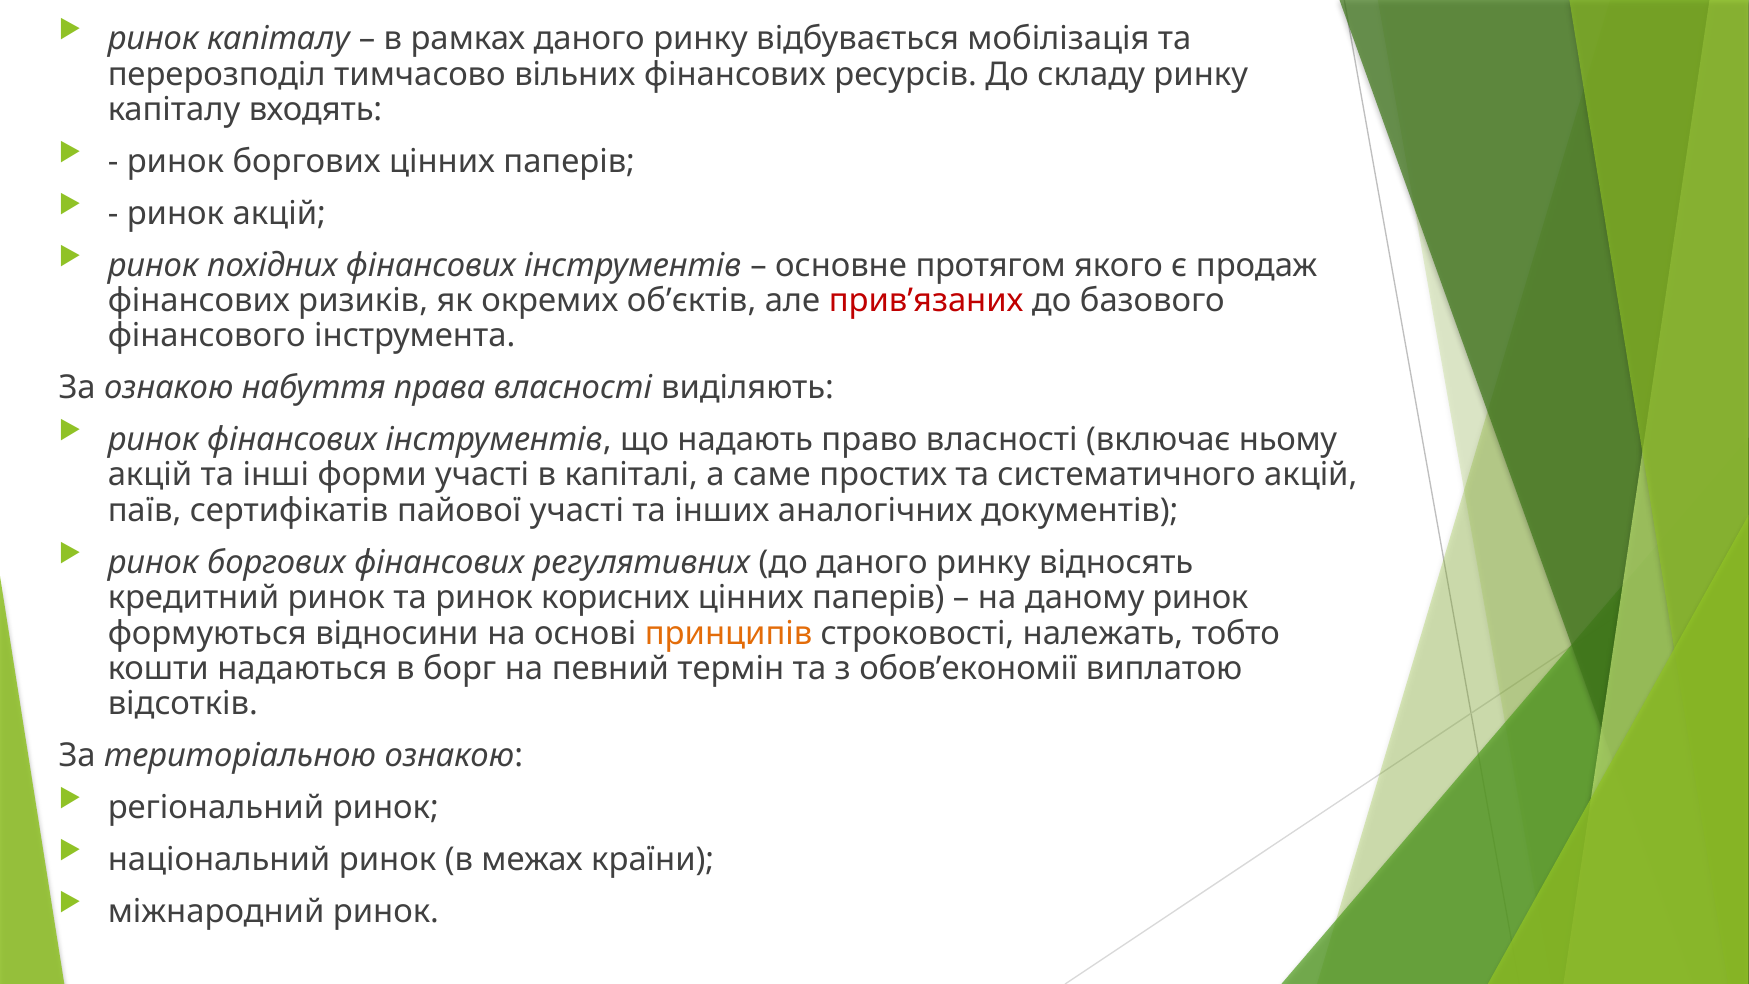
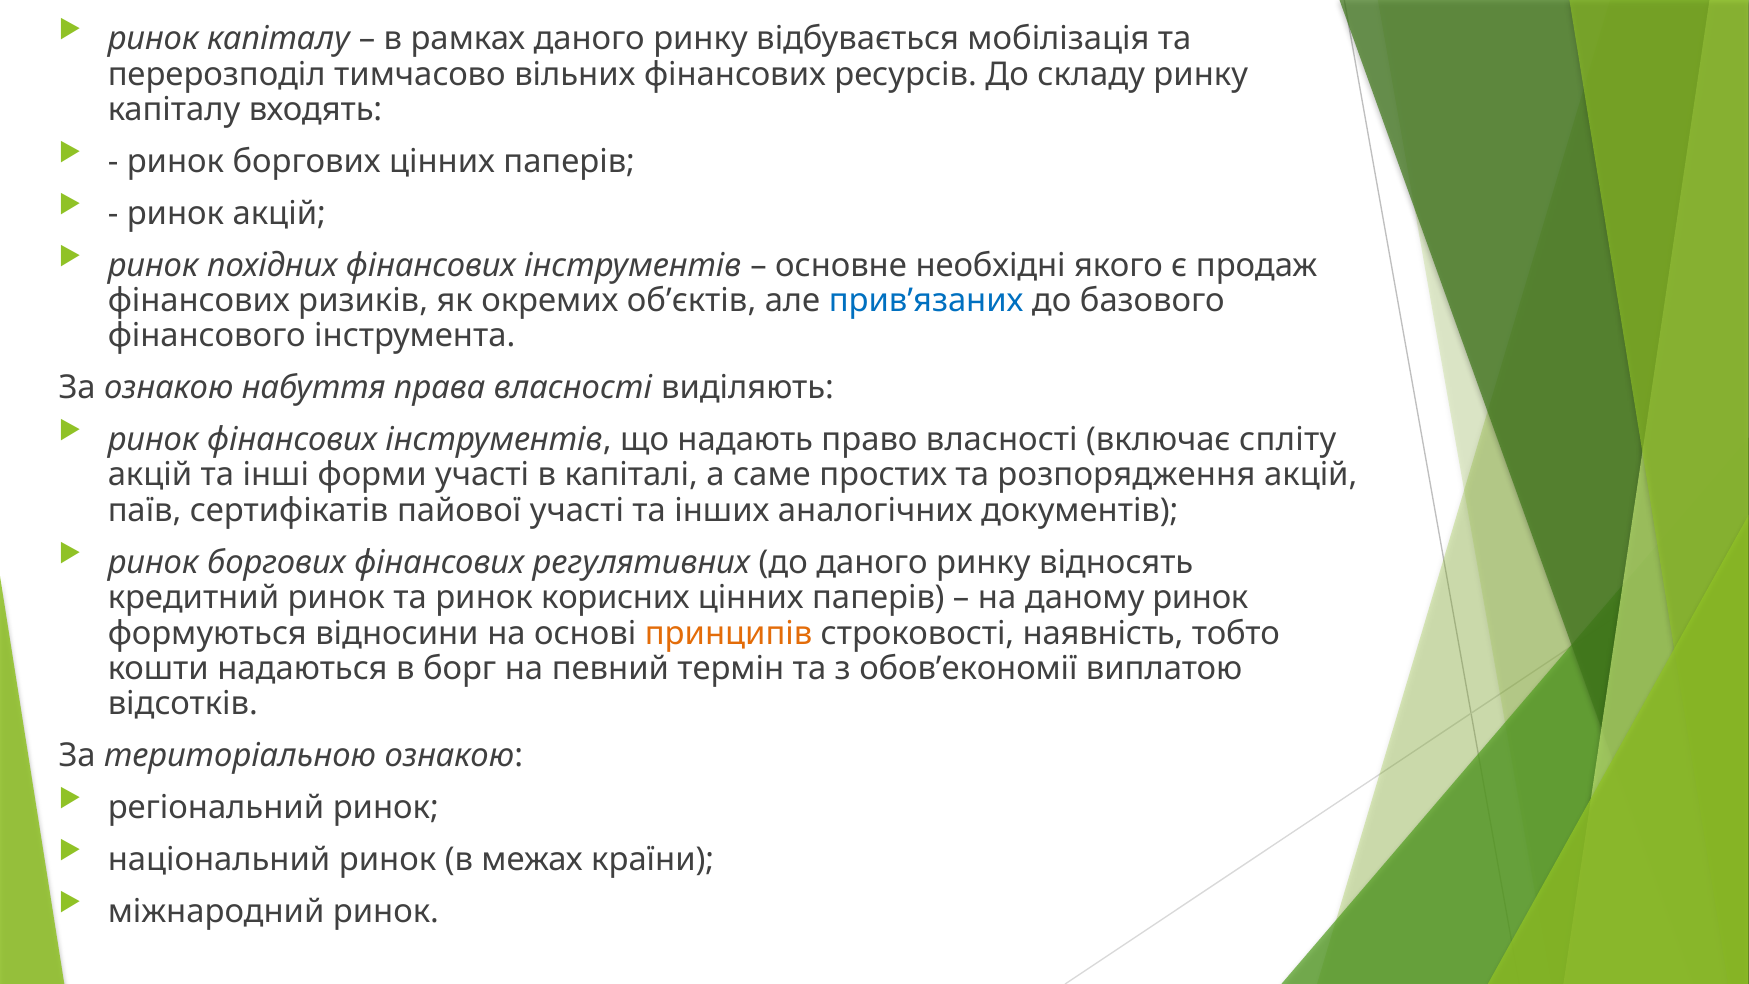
протягом: протягом -> необхідні
прив’язаних colour: red -> blue
ньому: ньому -> спліту
систематичного: систематичного -> розпорядження
належать: належать -> наявність
